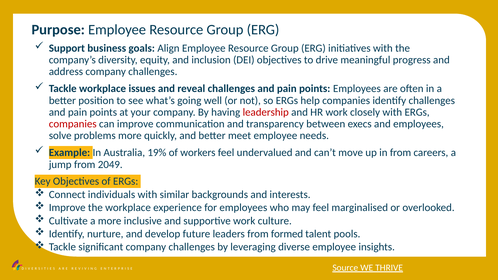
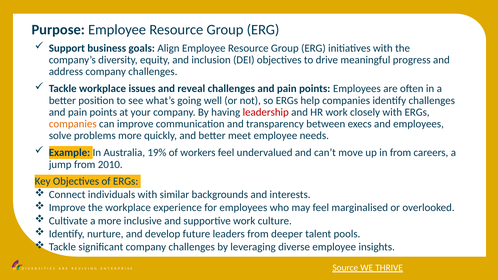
companies at (73, 124) colour: red -> orange
2049: 2049 -> 2010
formed: formed -> deeper
